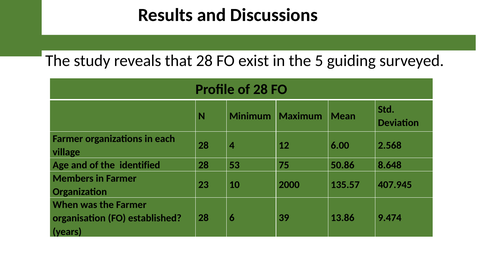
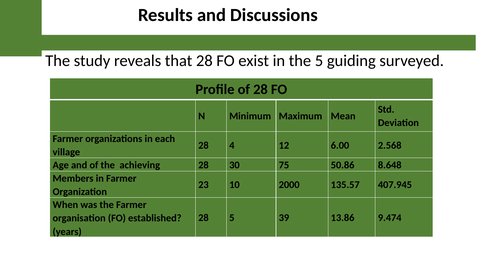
identified: identified -> achieving
53: 53 -> 30
28 6: 6 -> 5
